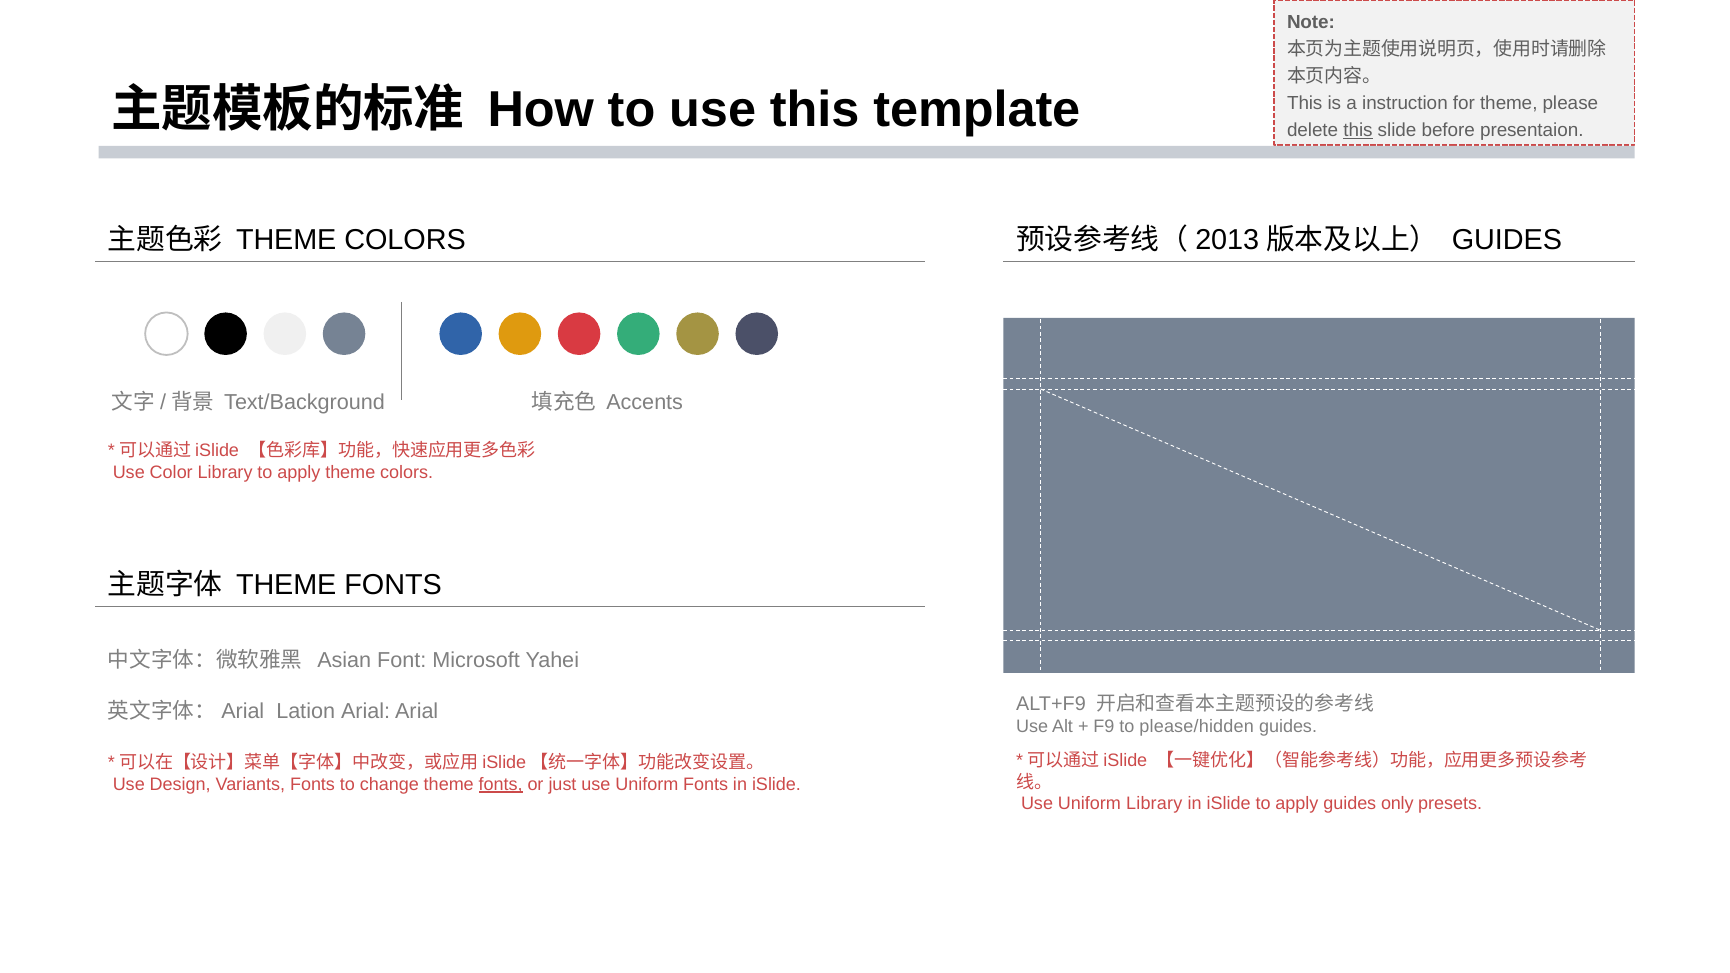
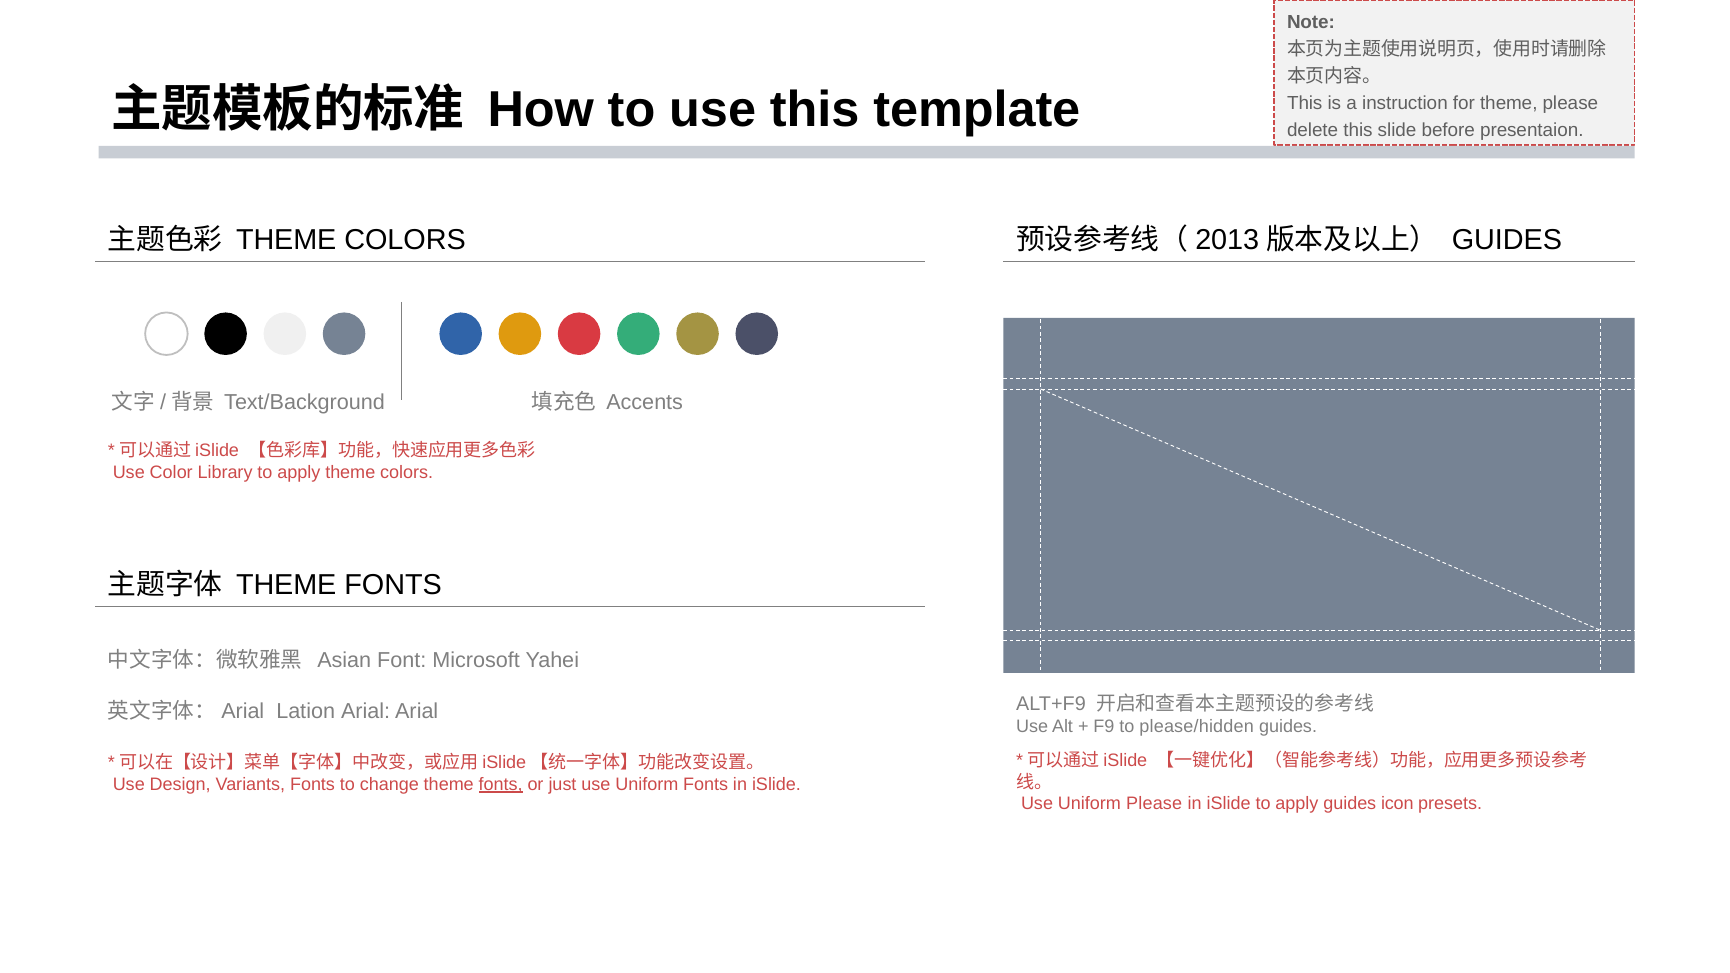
this at (1358, 131) underline: present -> none
Uniform Library: Library -> Please
only: only -> icon
